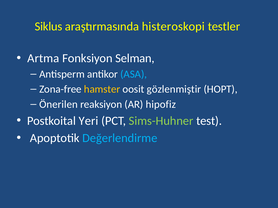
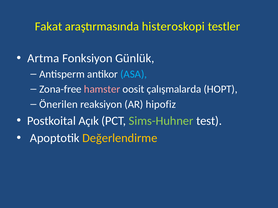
Siklus: Siklus -> Fakat
Selman: Selman -> Günlük
hamster colour: yellow -> pink
gözlenmiştir: gözlenmiştir -> çalışmalarda
Yeri: Yeri -> Açık
Değerlendirme colour: light blue -> yellow
